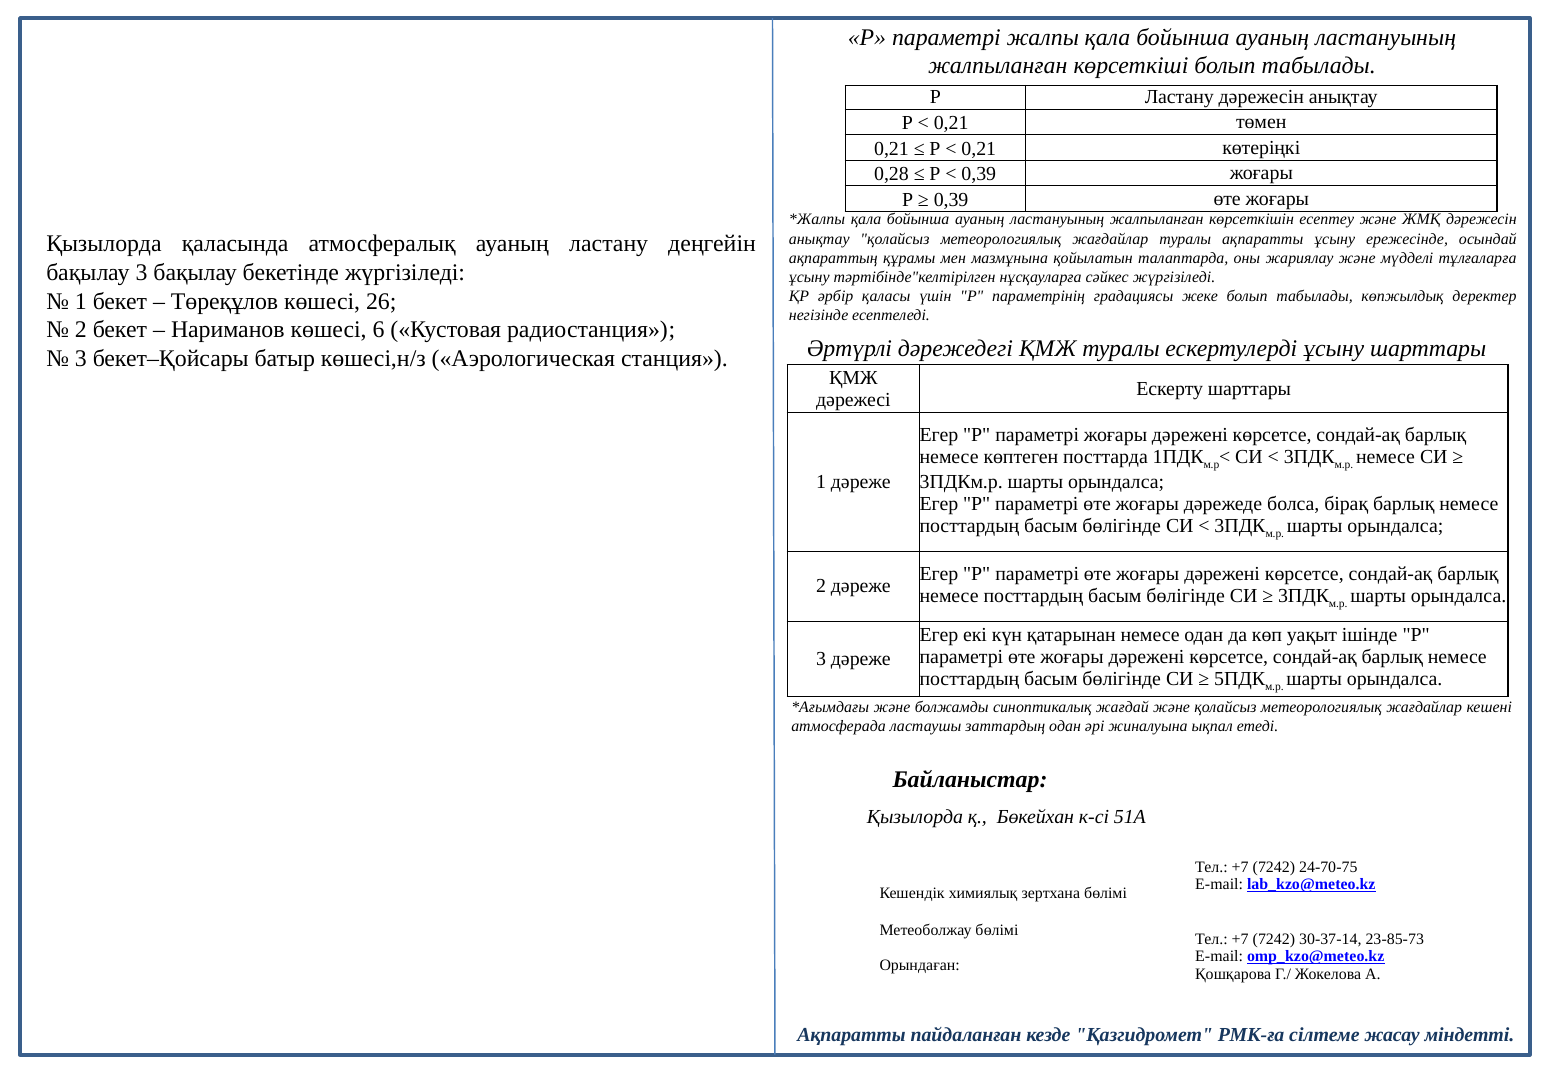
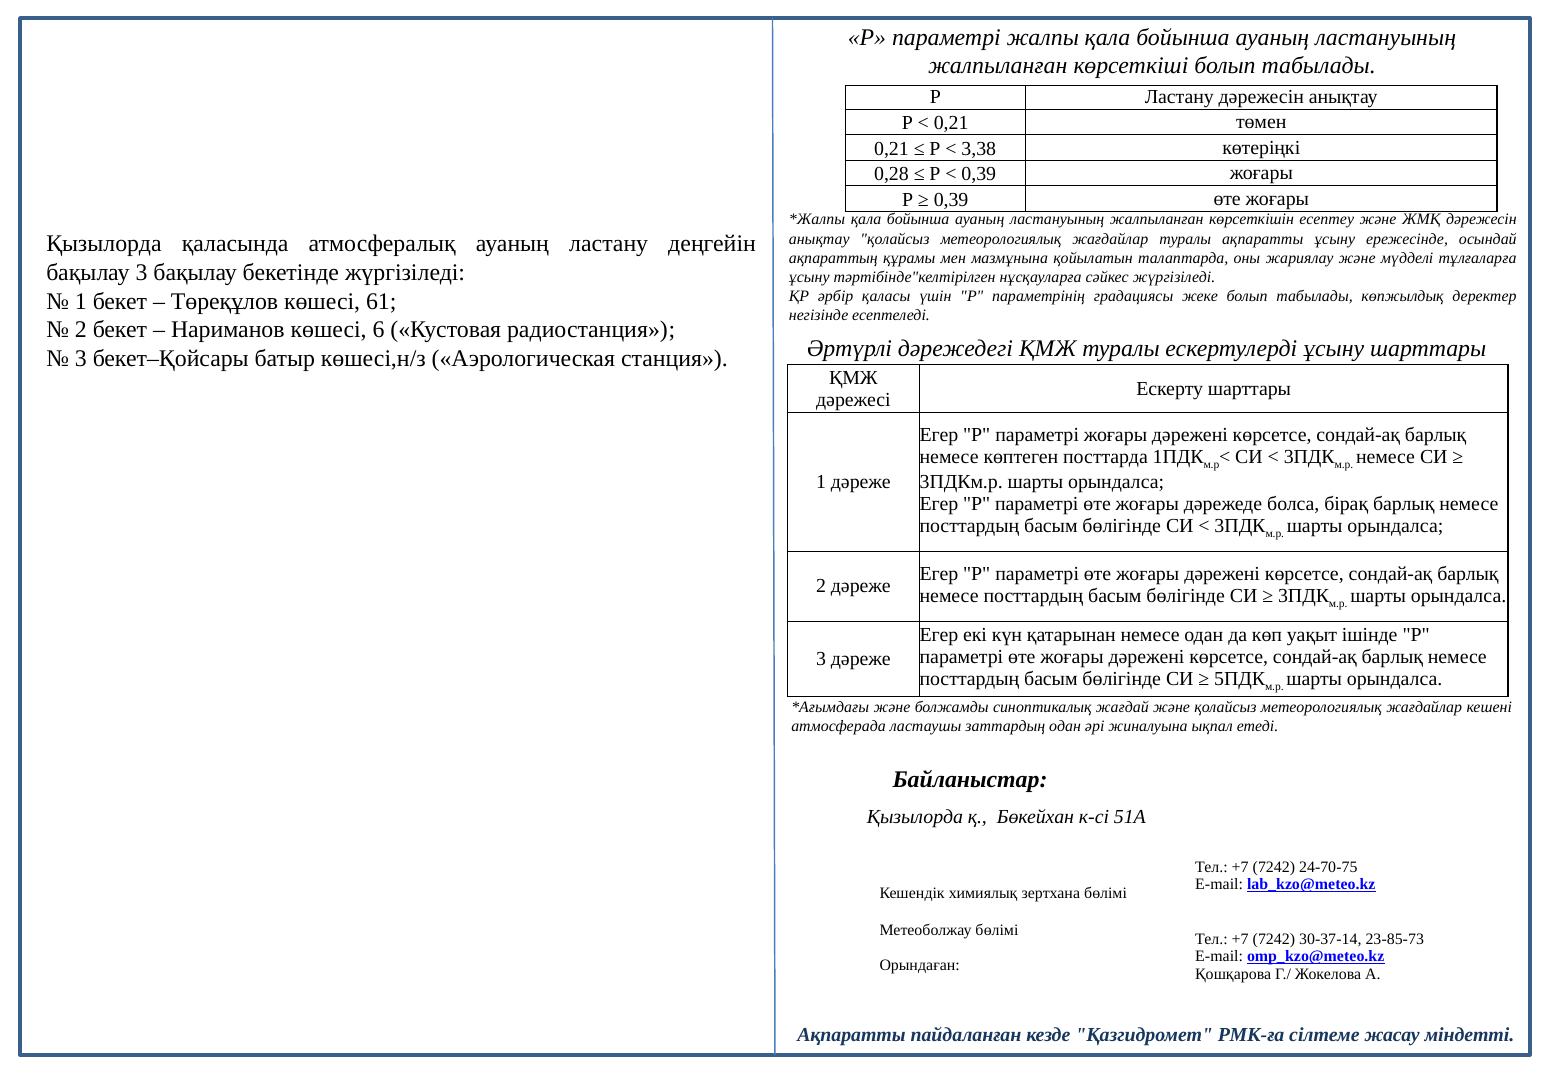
0,21 at (979, 148): 0,21 -> 3,38
26: 26 -> 61
